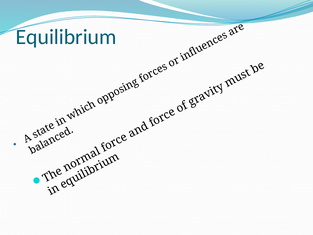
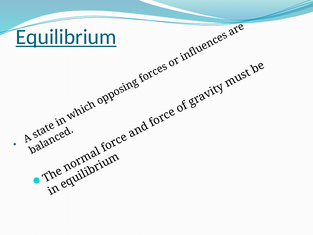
Equilibrium underline: none -> present
